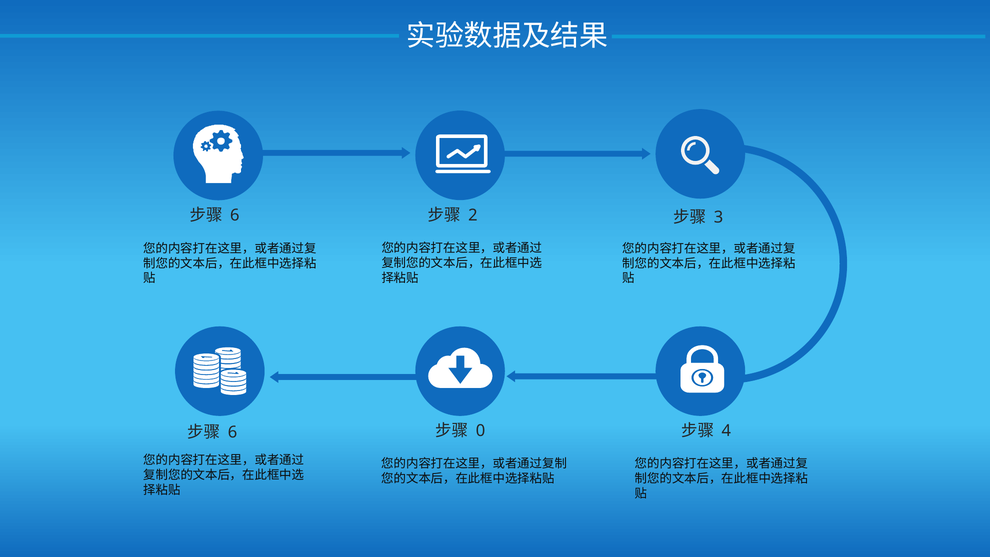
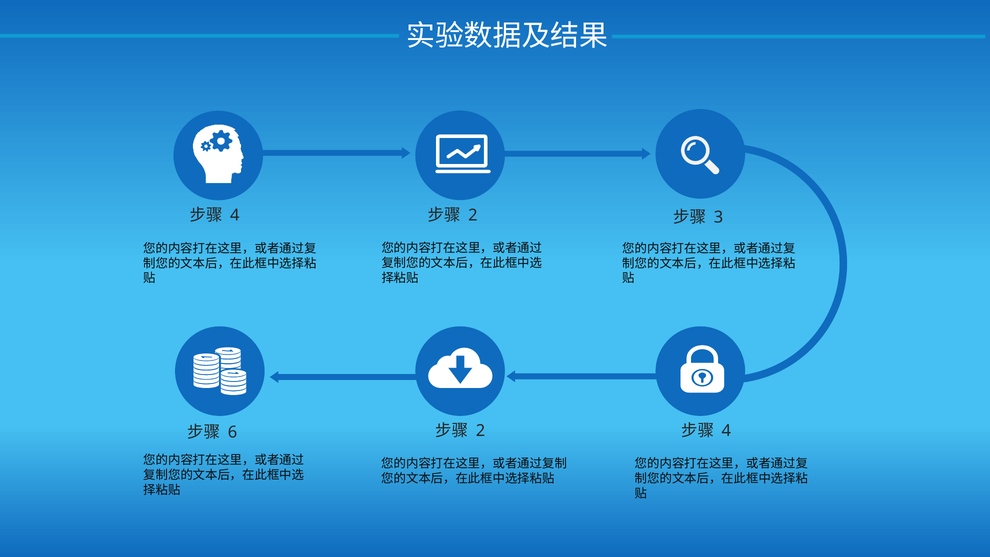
6 at (235, 215): 6 -> 4
0 at (481, 431): 0 -> 2
